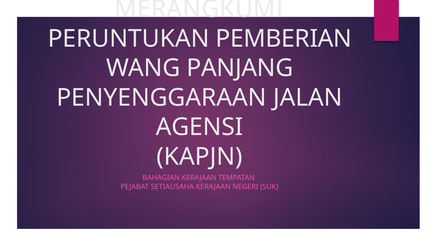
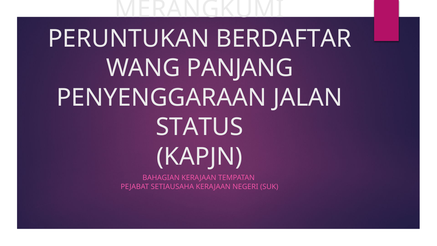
PEMBERIAN: PEMBERIAN -> BERDAFTAR
AGENSI: AGENSI -> STATUS
